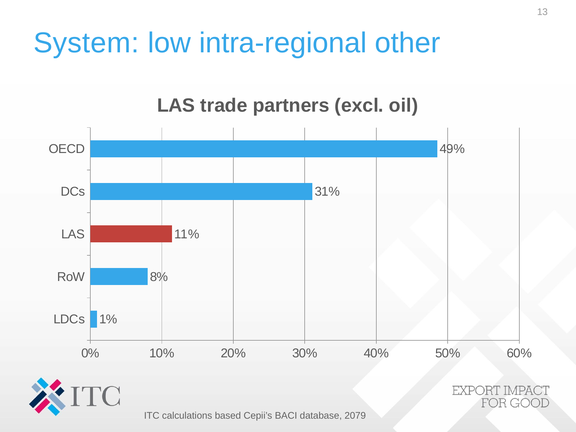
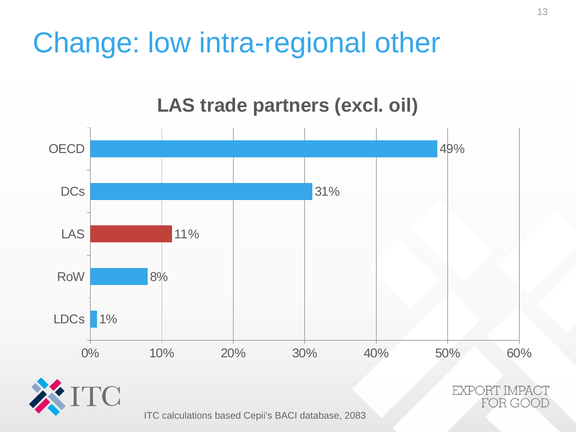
System: System -> Change
2079: 2079 -> 2083
